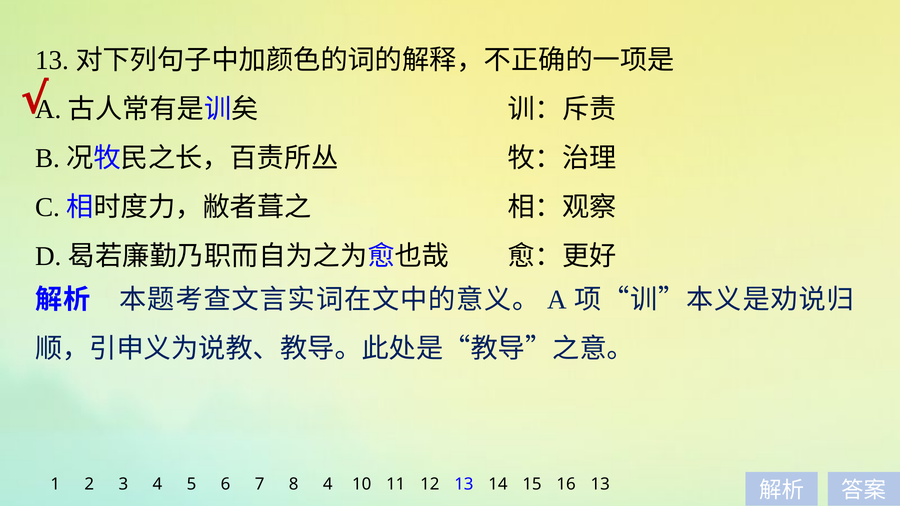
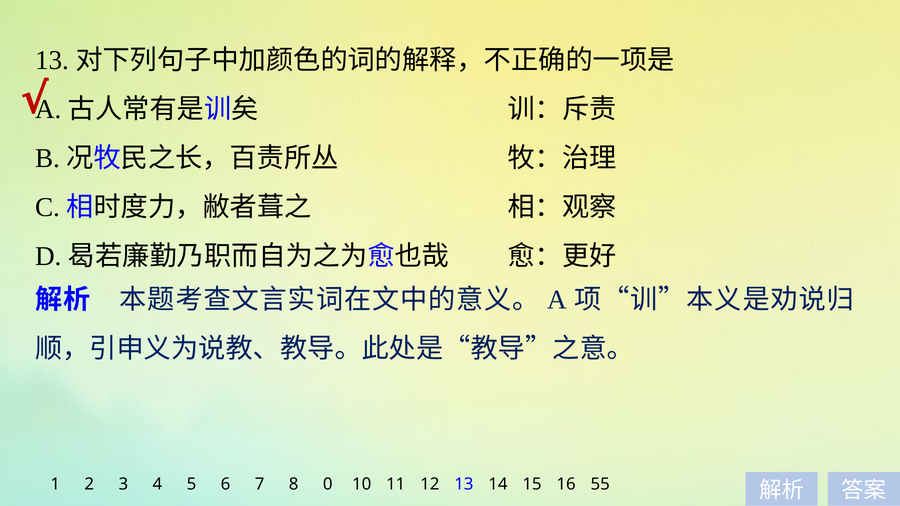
8 4: 4 -> 0
16 13: 13 -> 55
